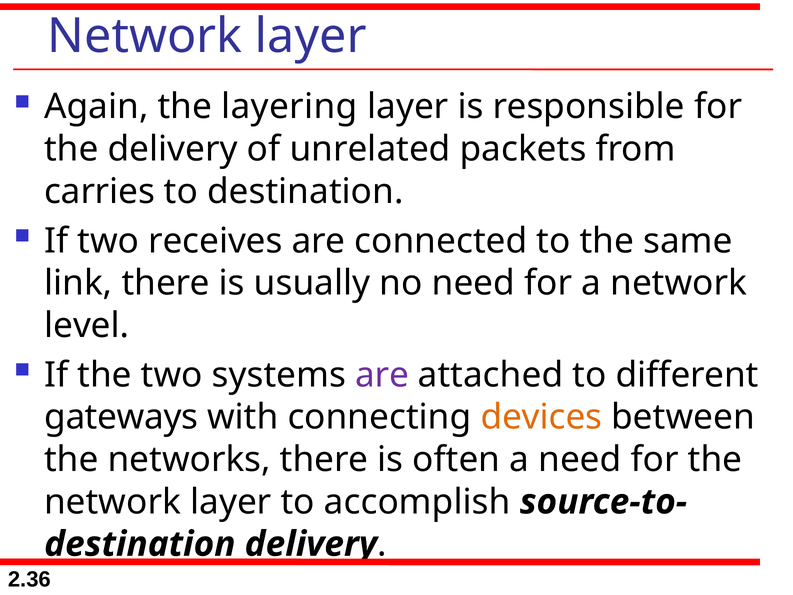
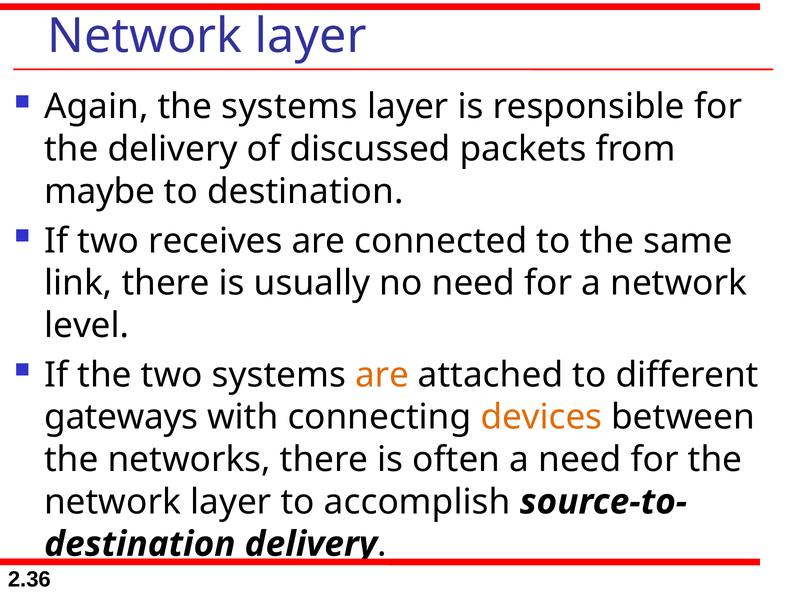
the layering: layering -> systems
unrelated: unrelated -> discussed
carries: carries -> maybe
are at (382, 375) colour: purple -> orange
